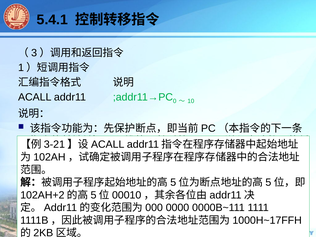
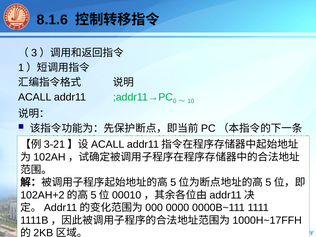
5.4.1: 5.4.1 -> 8.1.6
